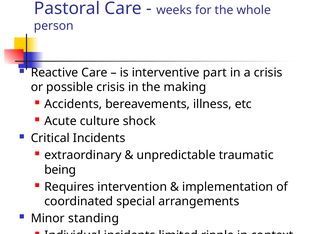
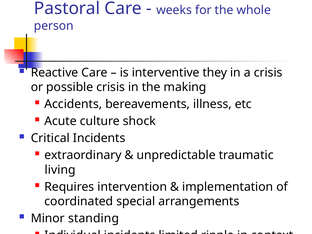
part: part -> they
being: being -> living
